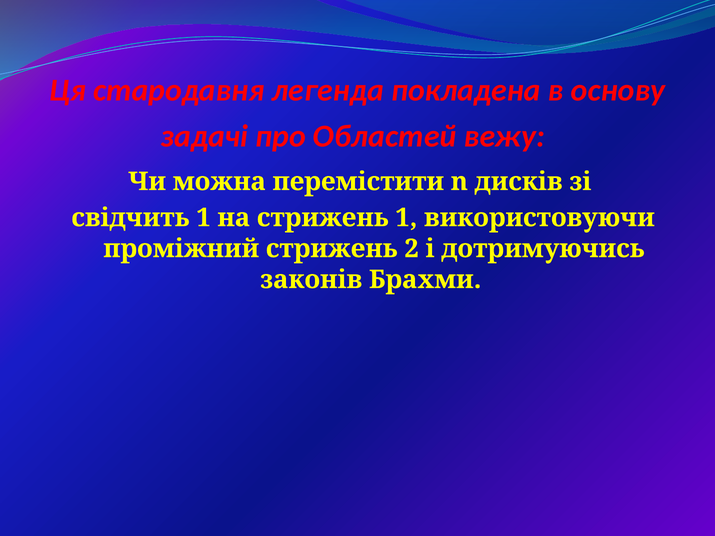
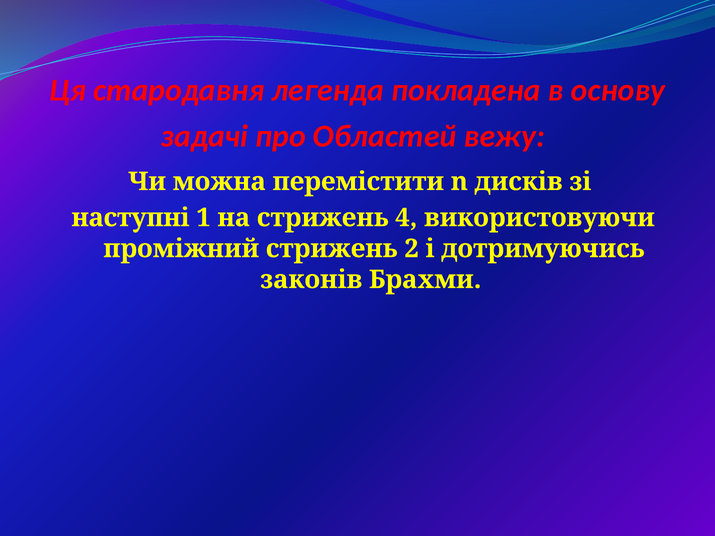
свідчить: свідчить -> наступні
стрижень 1: 1 -> 4
